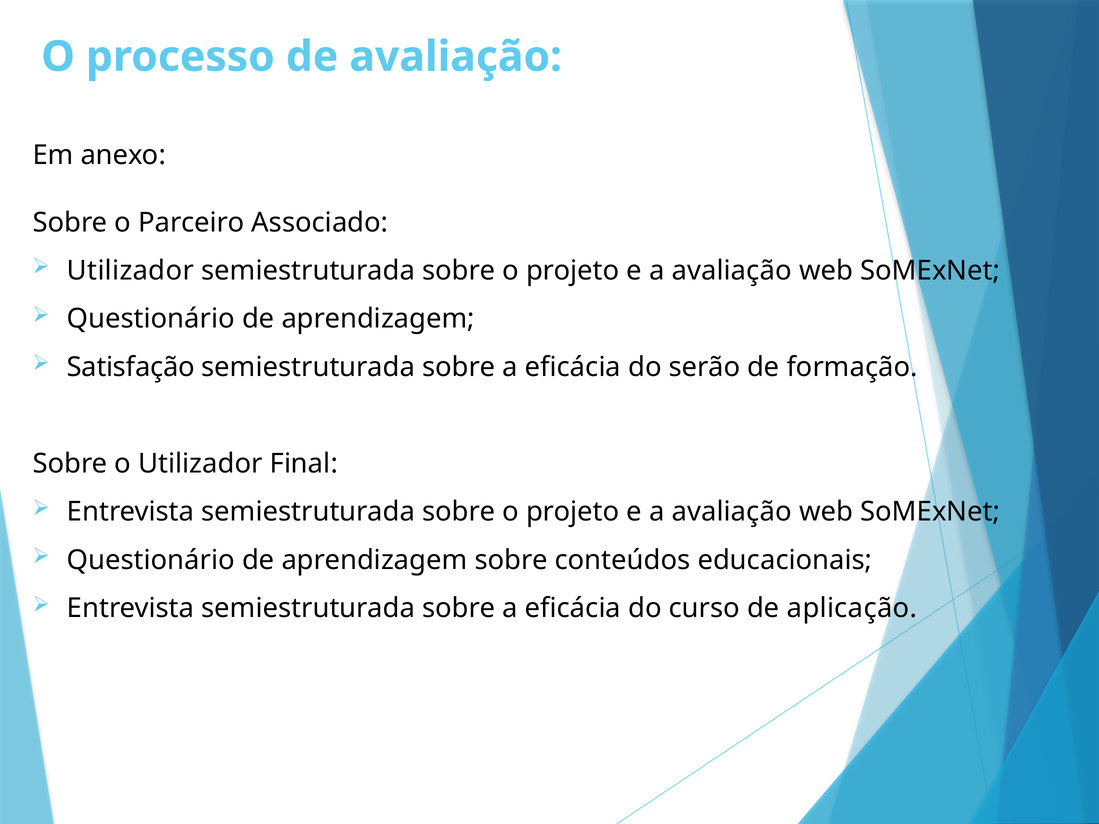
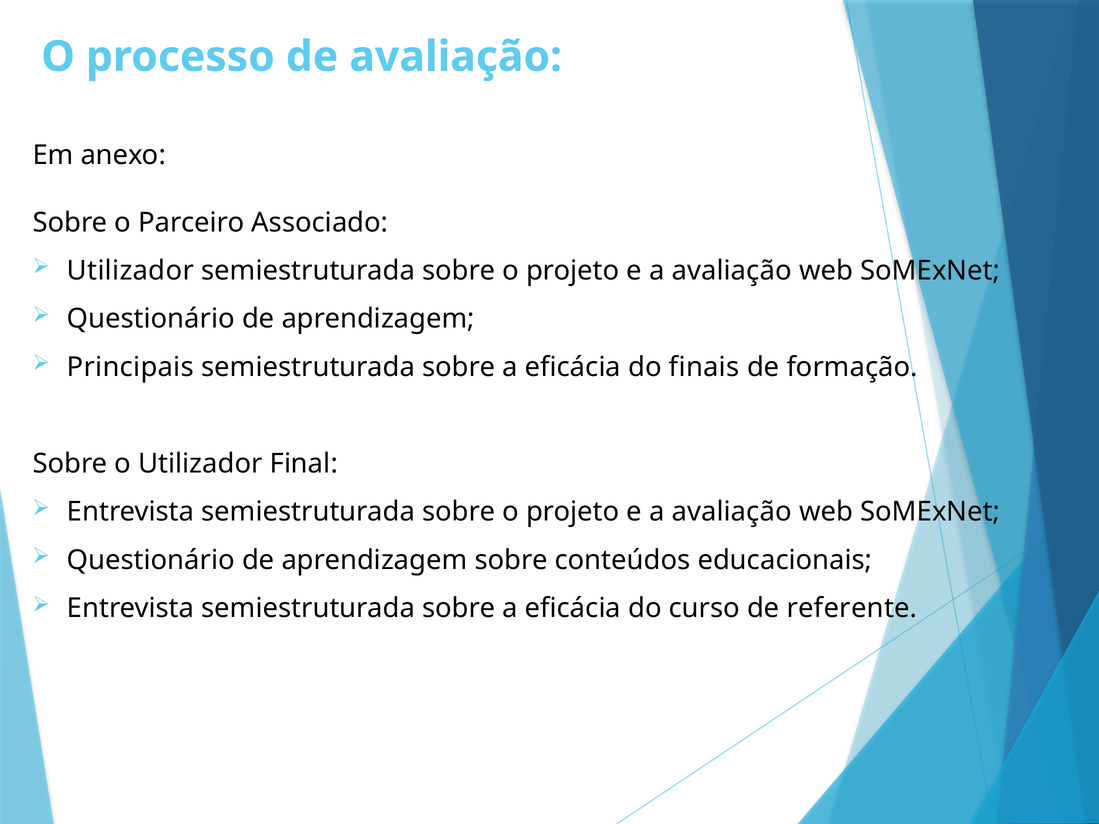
Satisfação: Satisfação -> Principais
serão: serão -> finais
aplicação: aplicação -> referente
